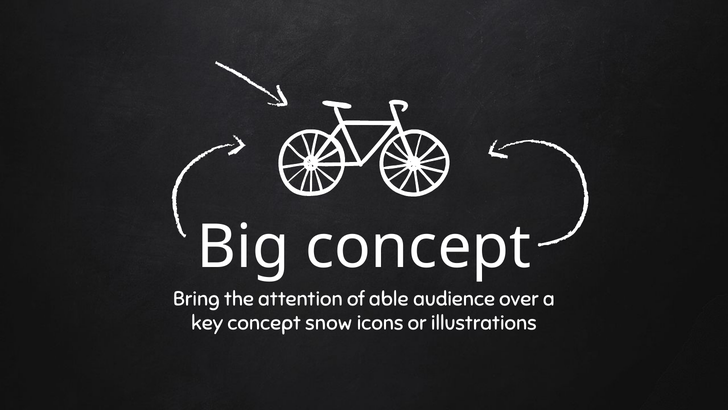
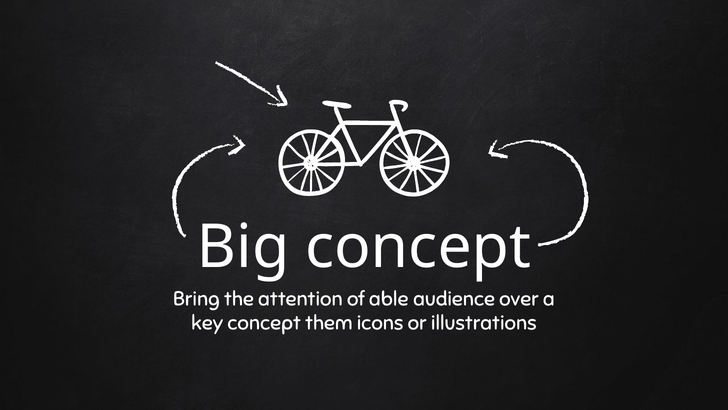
snow: snow -> them
